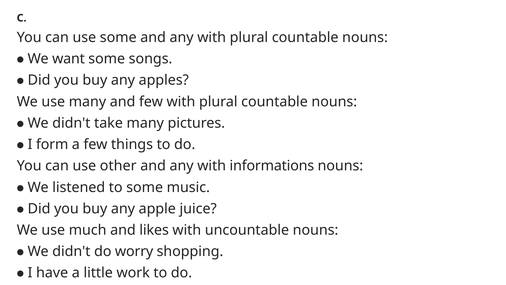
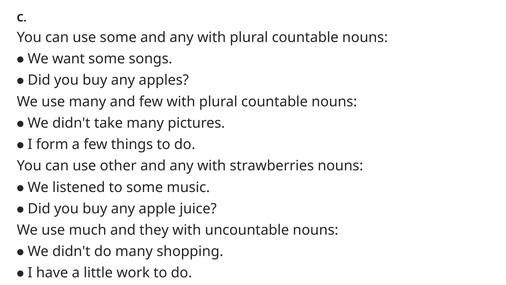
informations: informations -> strawberries
likes: likes -> they
do worry: worry -> many
